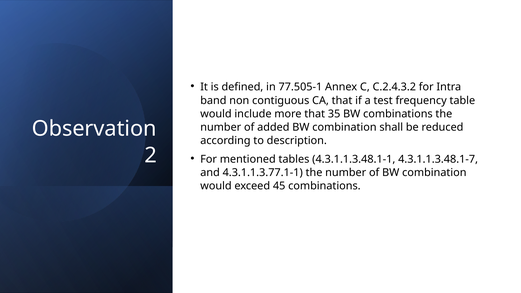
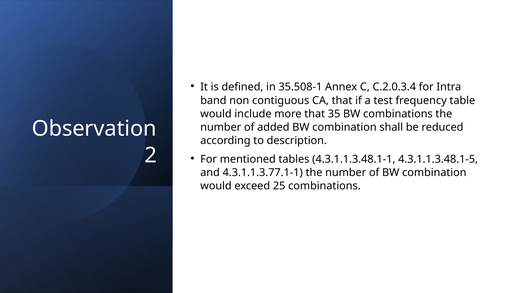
77.505-1: 77.505-1 -> 35.508-1
C.2.4.3.2: C.2.4.3.2 -> C.2.0.3.4
4.3.1.1.3.48.1-7: 4.3.1.1.3.48.1-7 -> 4.3.1.1.3.48.1-5
45: 45 -> 25
